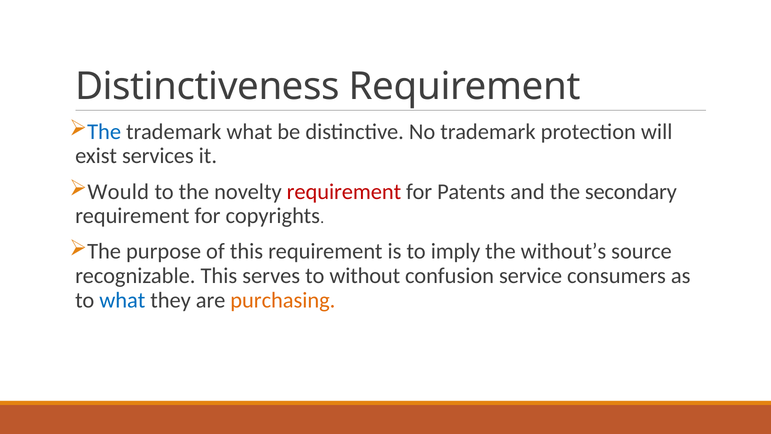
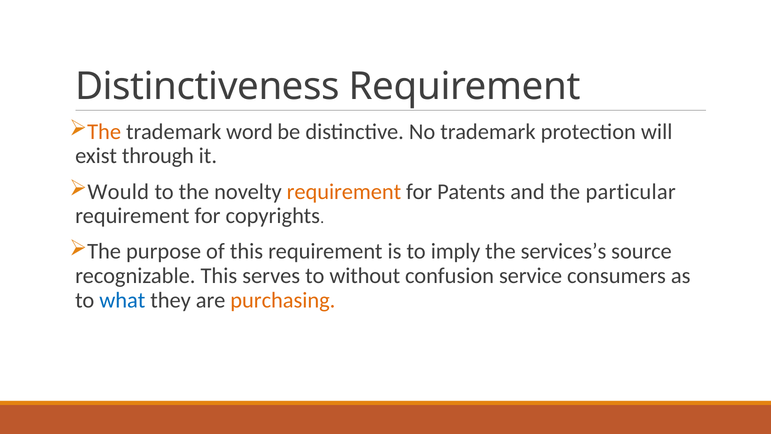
The at (104, 132) colour: blue -> orange
trademark what: what -> word
services: services -> through
requirement at (344, 191) colour: red -> orange
secondary: secondary -> particular
without’s: without’s -> services’s
